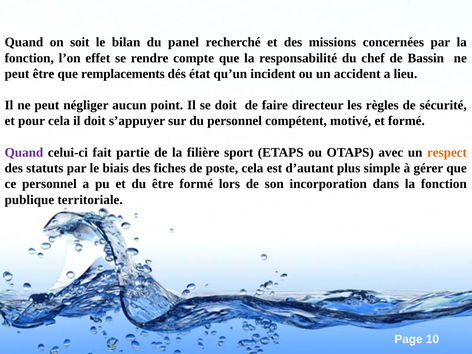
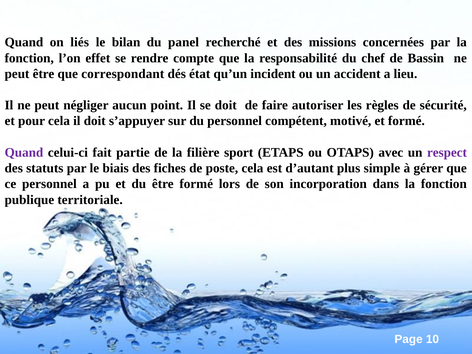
soit: soit -> liés
remplacements: remplacements -> correspondant
directeur: directeur -> autoriser
respect colour: orange -> purple
